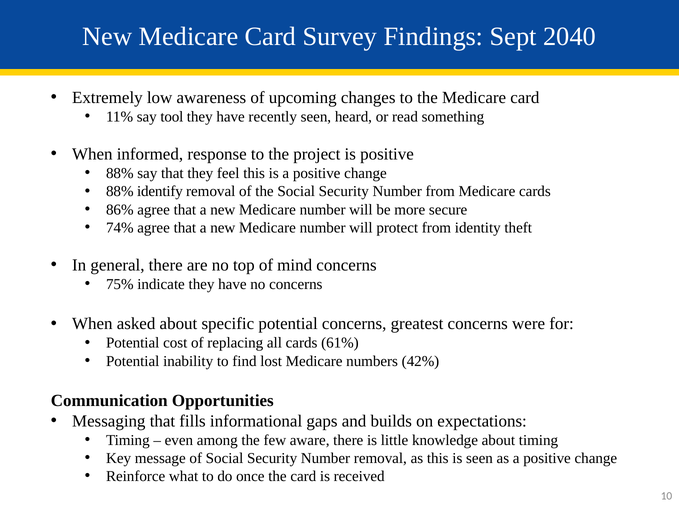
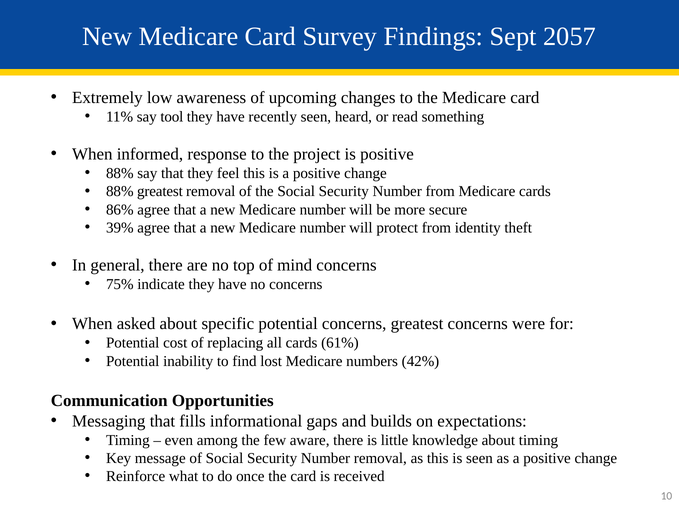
2040: 2040 -> 2057
88% identify: identify -> greatest
74%: 74% -> 39%
